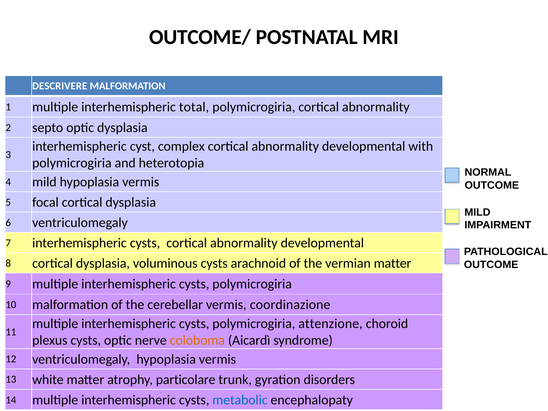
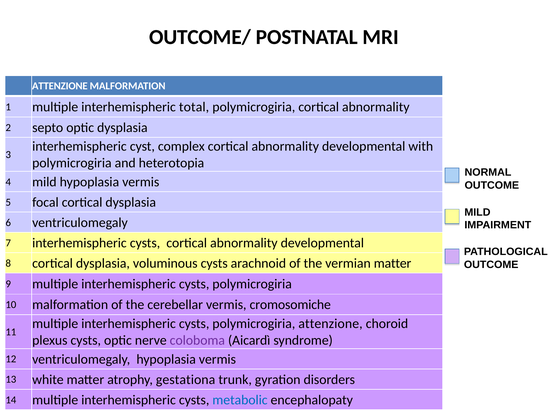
DESCRIVERE at (60, 86): DESCRIVERE -> ATTENZIONE
coordinazione: coordinazione -> cromosomiche
coloboma colour: orange -> purple
particolare: particolare -> gestationa
